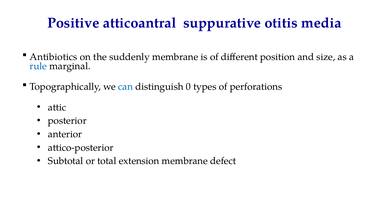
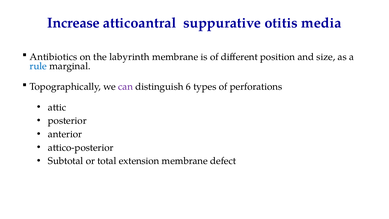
Positive: Positive -> Increase
suddenly: suddenly -> labyrinth
can colour: blue -> purple
0: 0 -> 6
